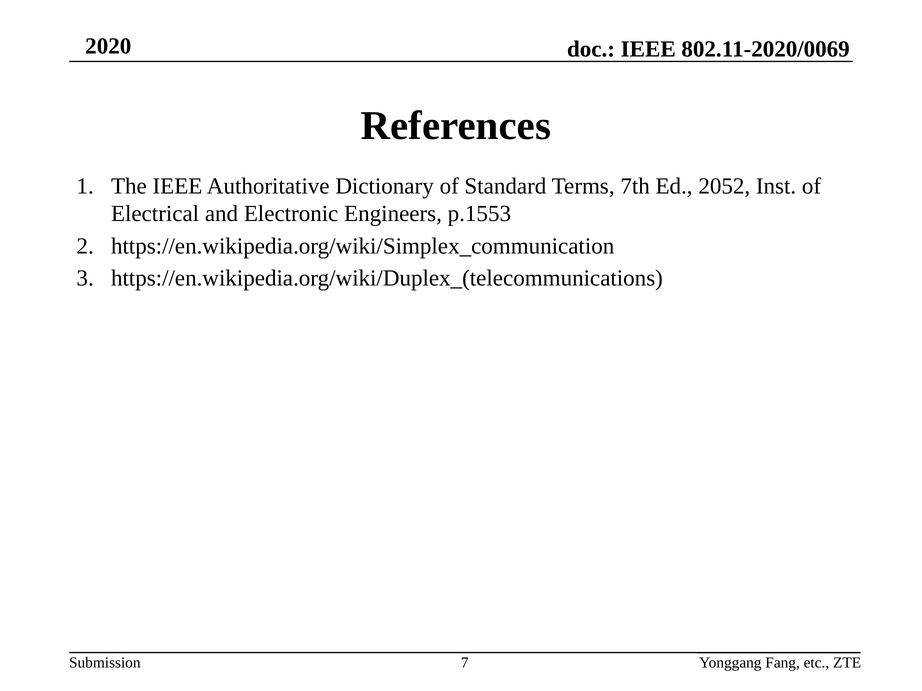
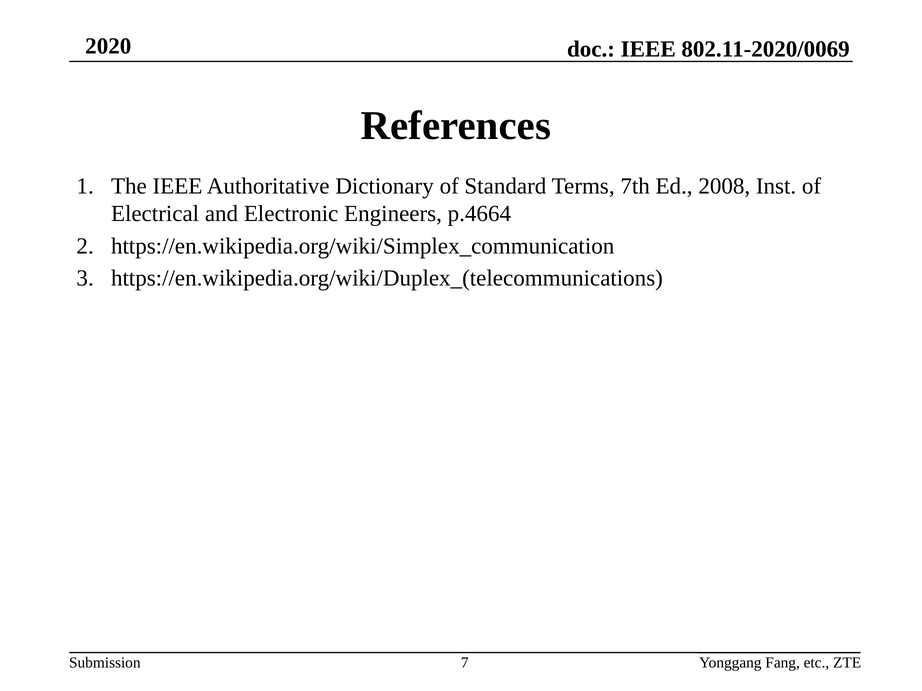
2052: 2052 -> 2008
p.1553: p.1553 -> p.4664
